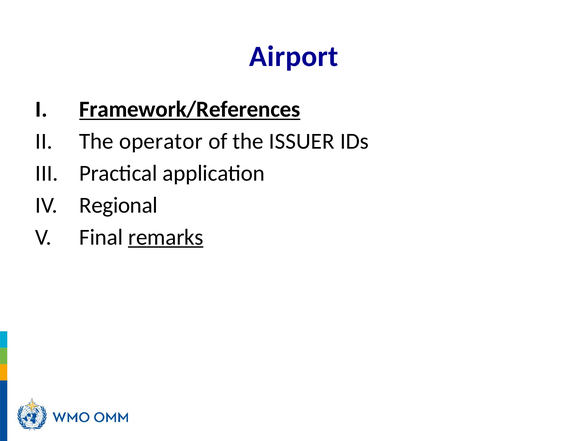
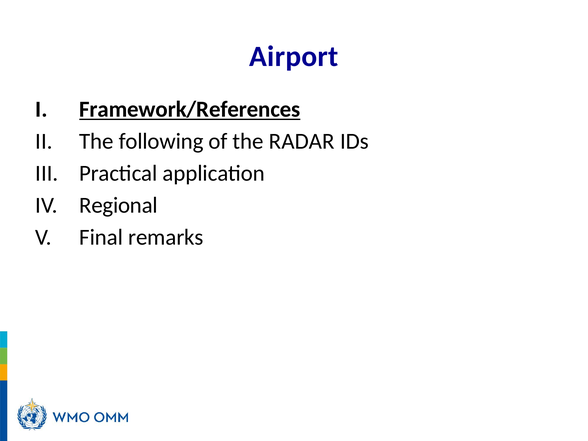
operator: operator -> following
ISSUER: ISSUER -> RADAR
remarks underline: present -> none
